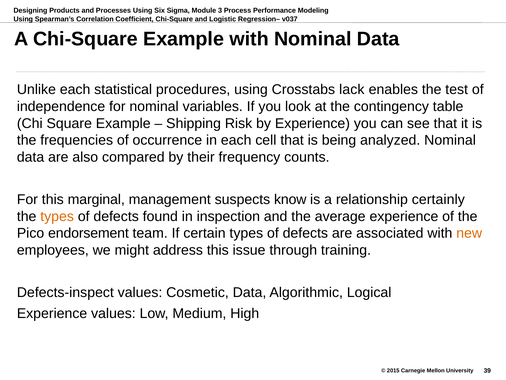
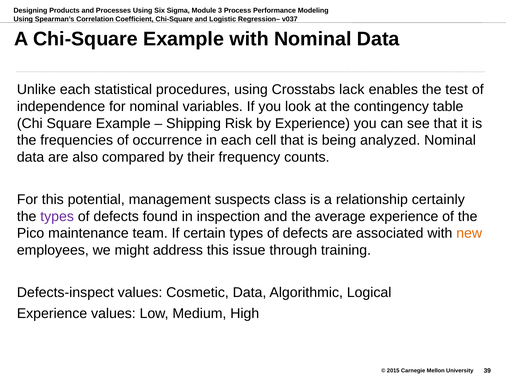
marginal: marginal -> potential
know: know -> class
types at (57, 216) colour: orange -> purple
endorsement: endorsement -> maintenance
